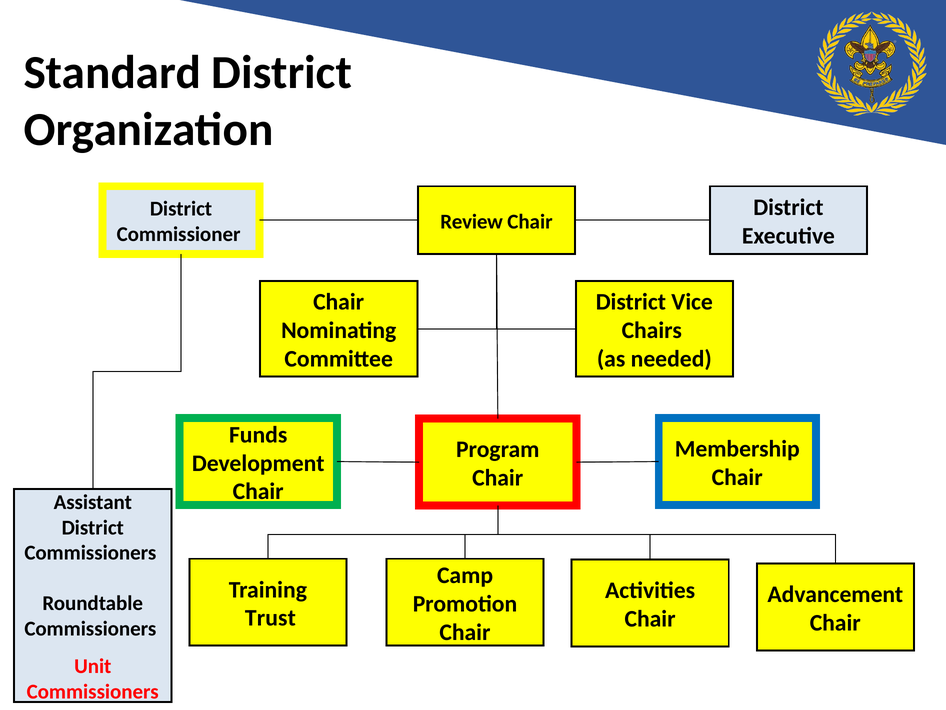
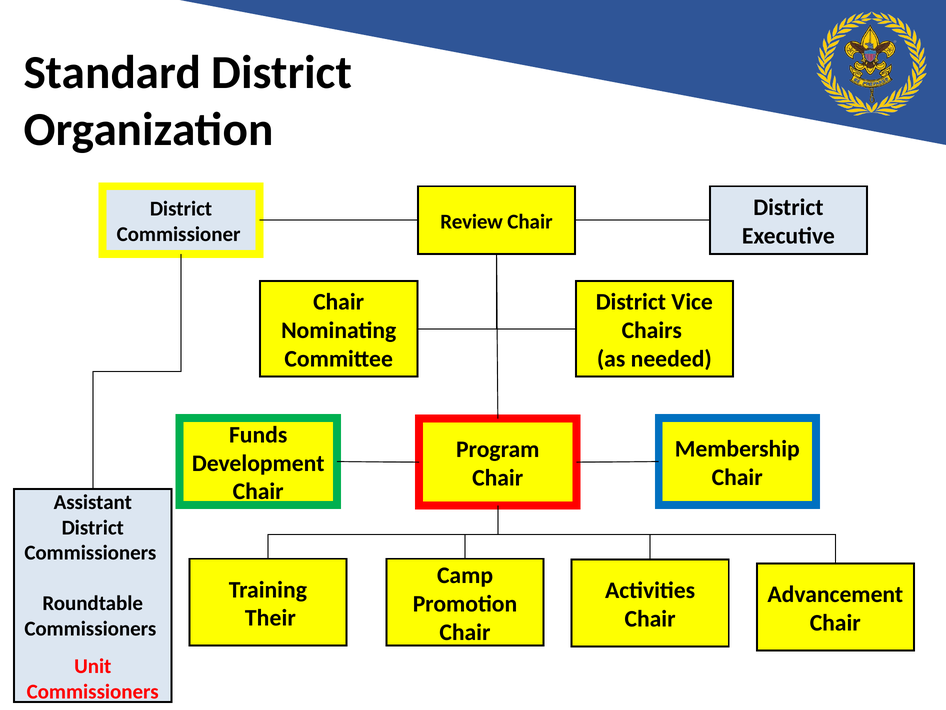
Trust: Trust -> Their
